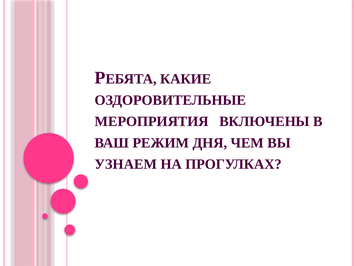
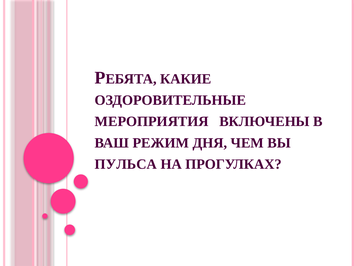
УЗНАЕМ: УЗНАЕМ -> ПУЛЬСА
